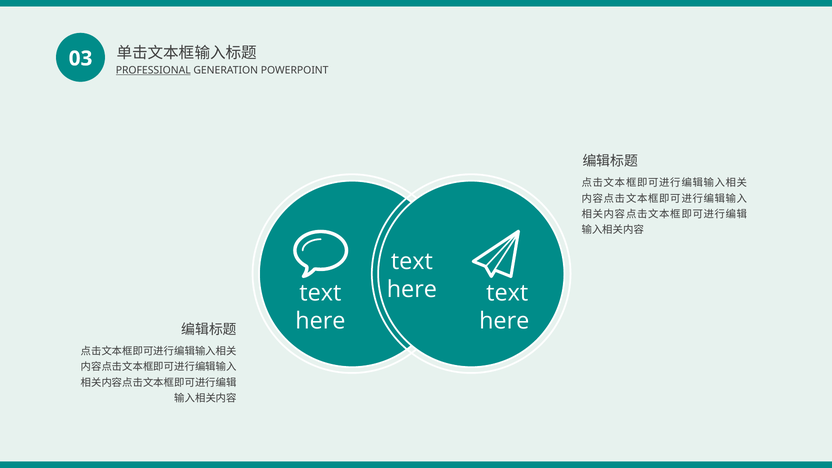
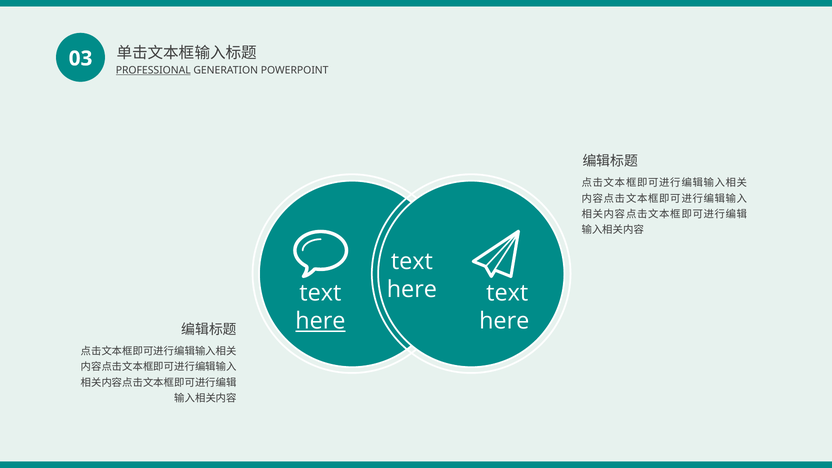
here at (320, 321) underline: none -> present
